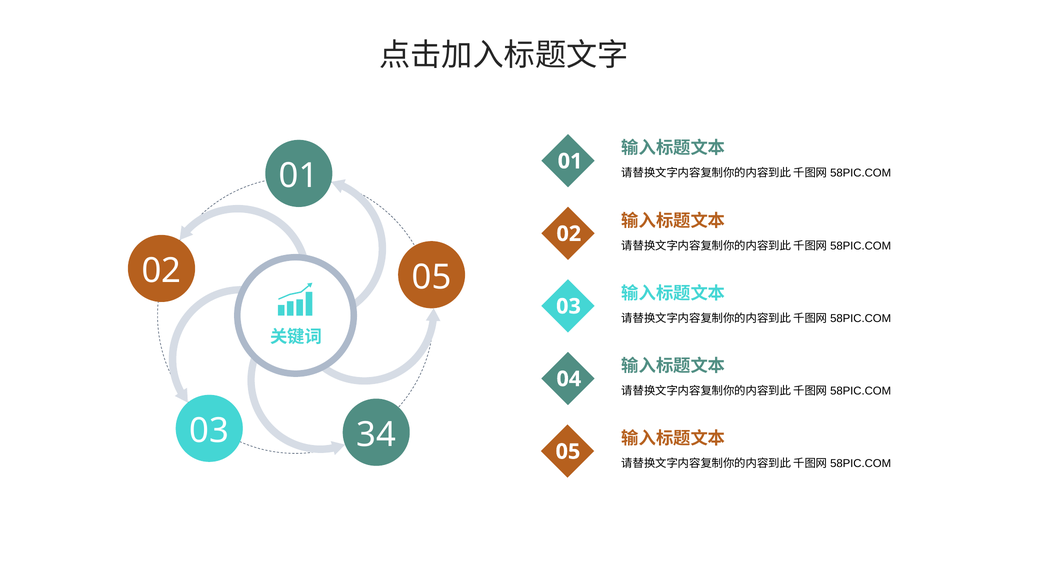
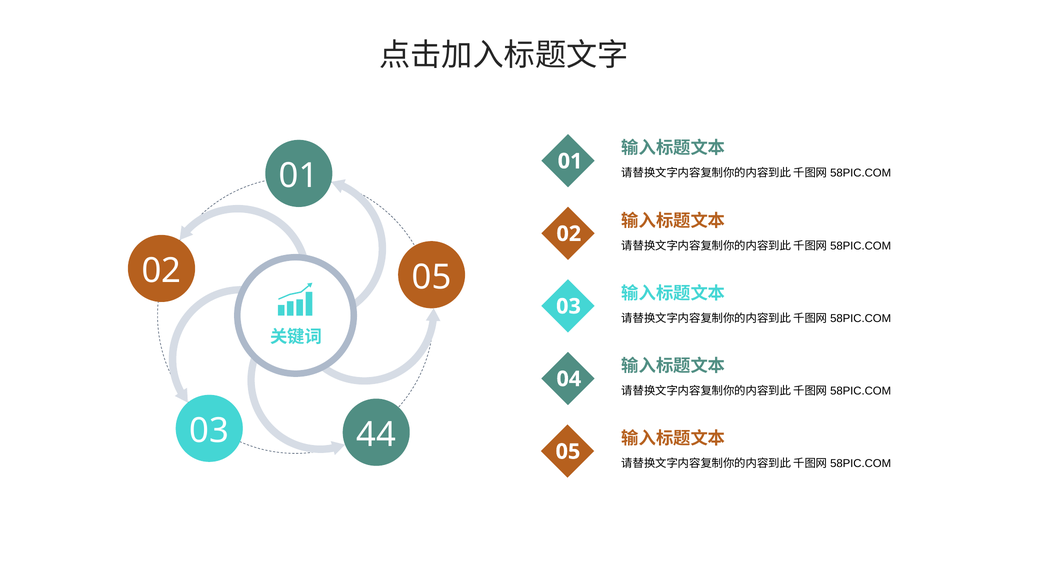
34: 34 -> 44
